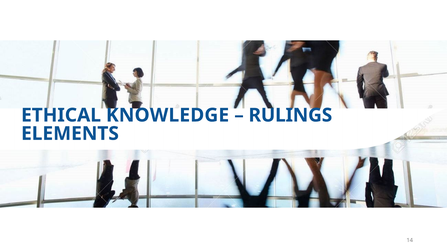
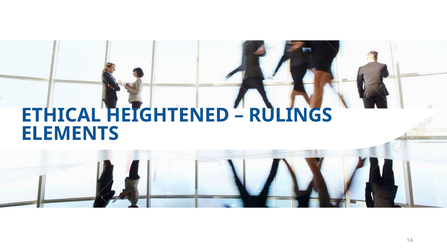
KNOWLEDGE: KNOWLEDGE -> HEIGHTENED
